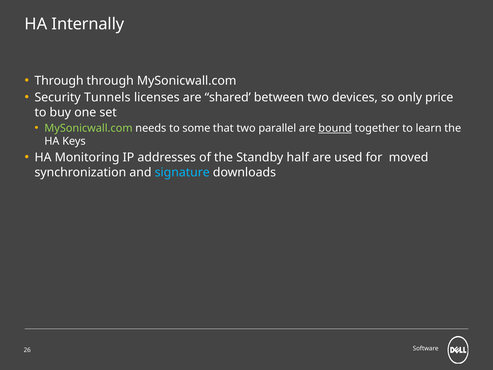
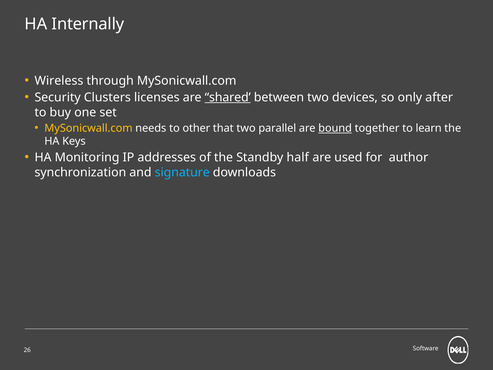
Through at (59, 81): Through -> Wireless
Tunnels: Tunnels -> Clusters
shared underline: none -> present
price: price -> after
MySonicwall.com at (88, 128) colour: light green -> yellow
some: some -> other
moved: moved -> author
